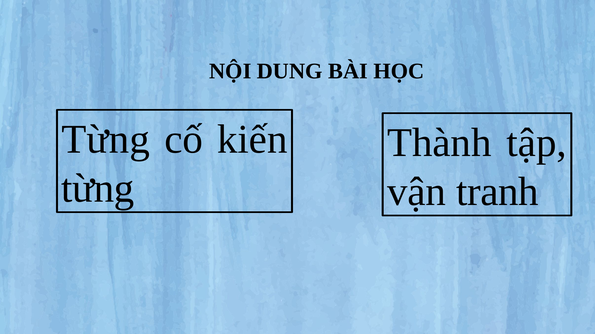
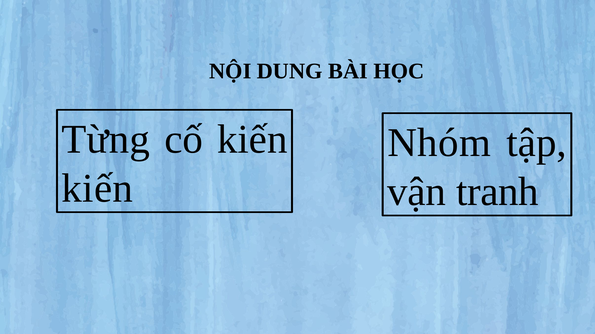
Thành: Thành -> Nhóm
từng at (98, 189): từng -> kiến
